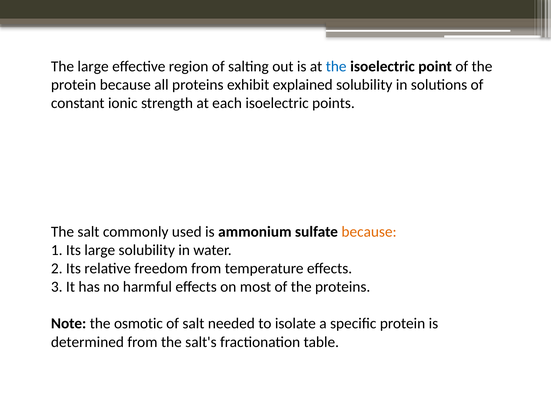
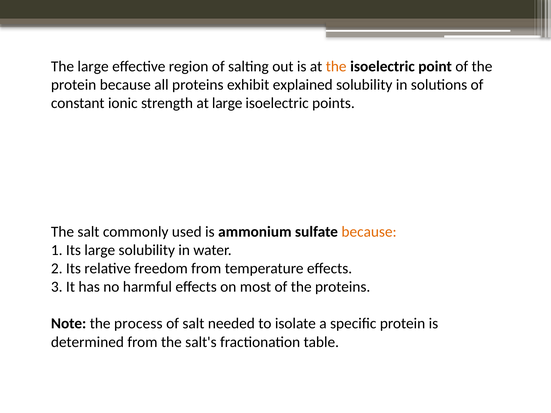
the at (336, 67) colour: blue -> orange
at each: each -> large
osmotic: osmotic -> process
